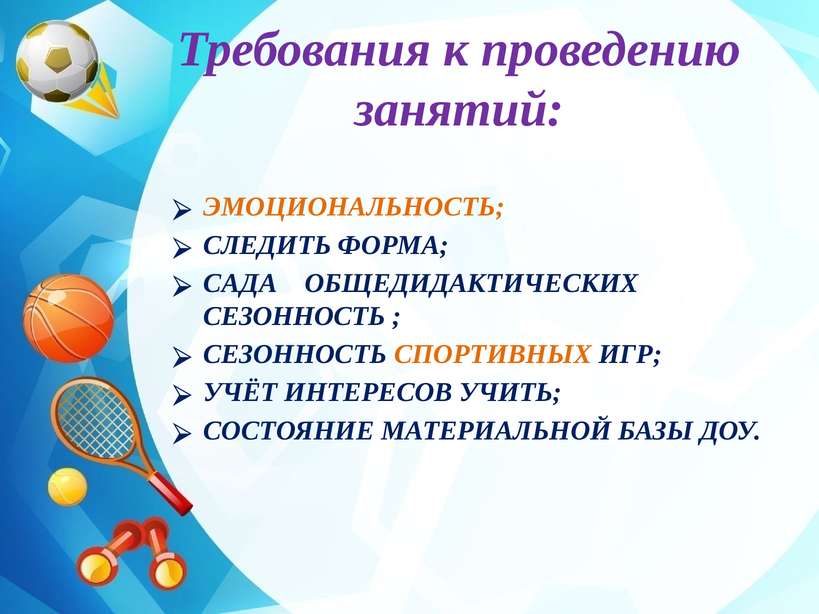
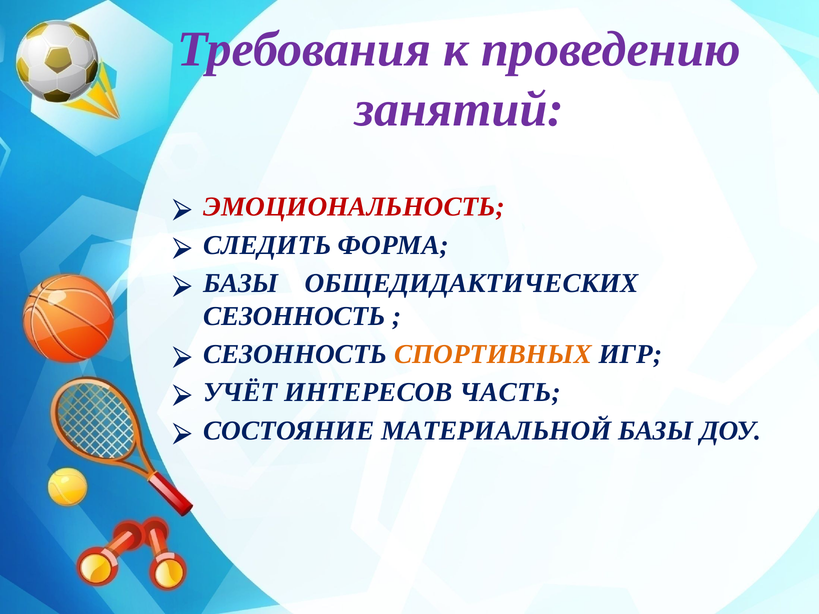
ЭМОЦИОНАЛЬНОСТЬ colour: orange -> red
САДА at (240, 283): САДА -> БАЗЫ
УЧИТЬ: УЧИТЬ -> ЧАСТЬ
